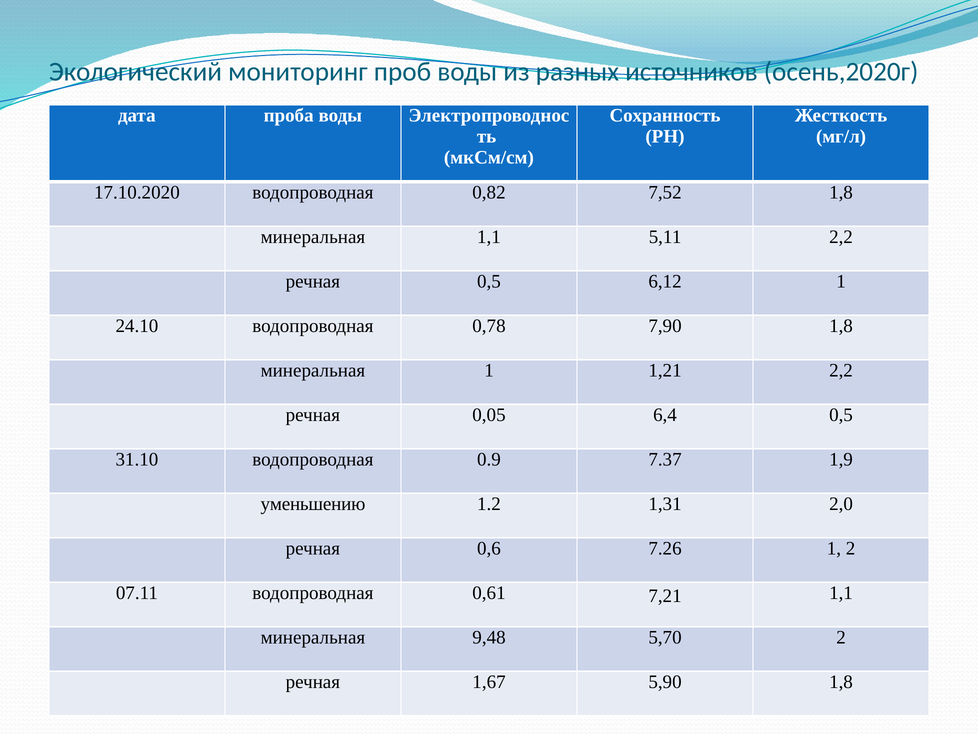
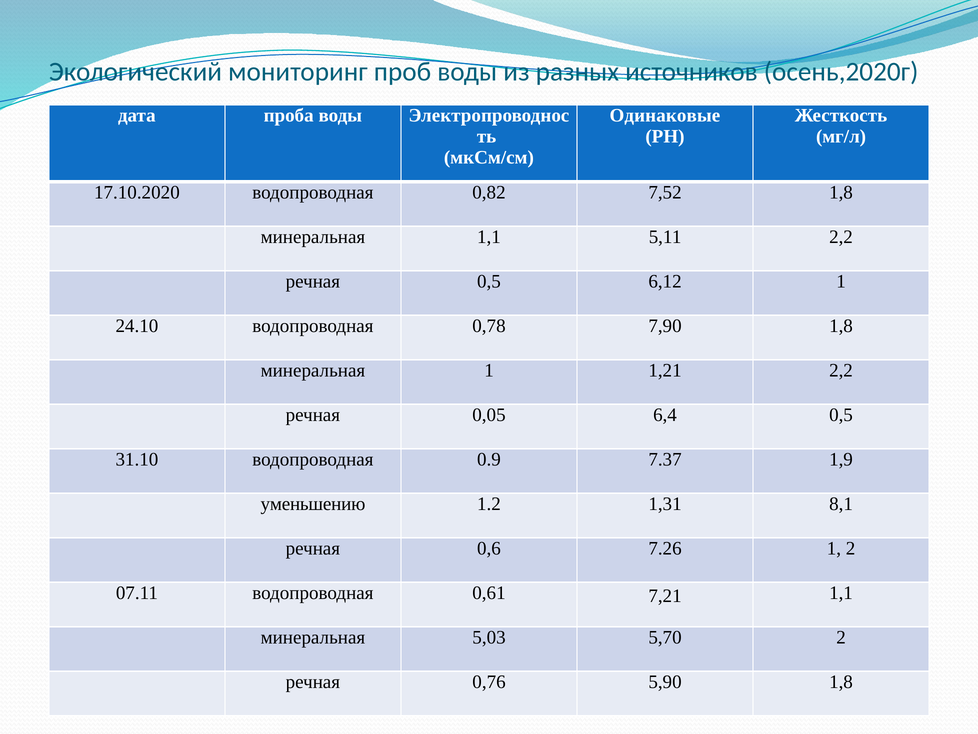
Сохранность: Сохранность -> Одинаковые
2,0: 2,0 -> 8,1
9,48: 9,48 -> 5,03
1,67: 1,67 -> 0,76
